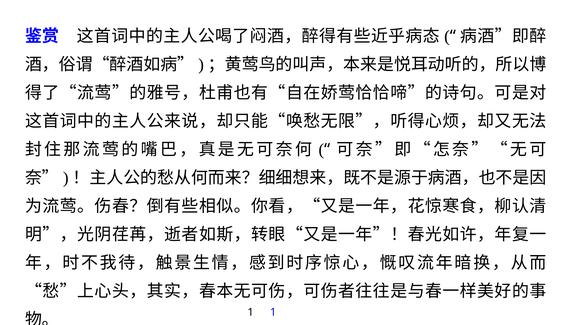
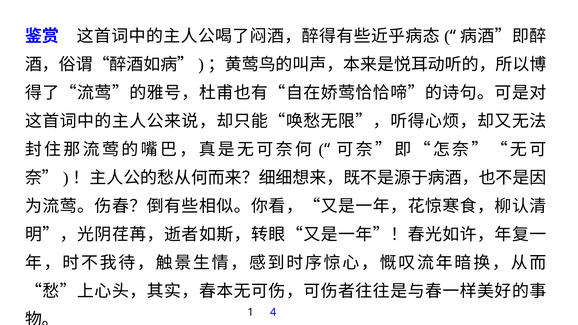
1 1: 1 -> 4
